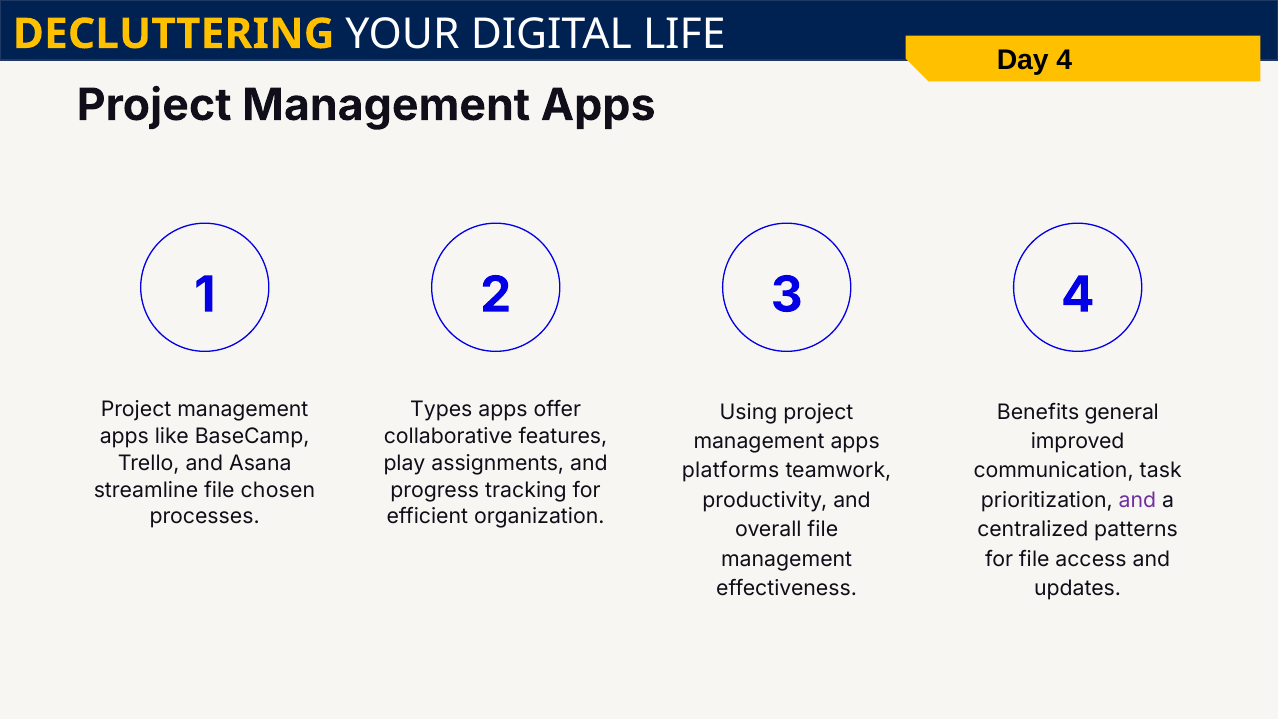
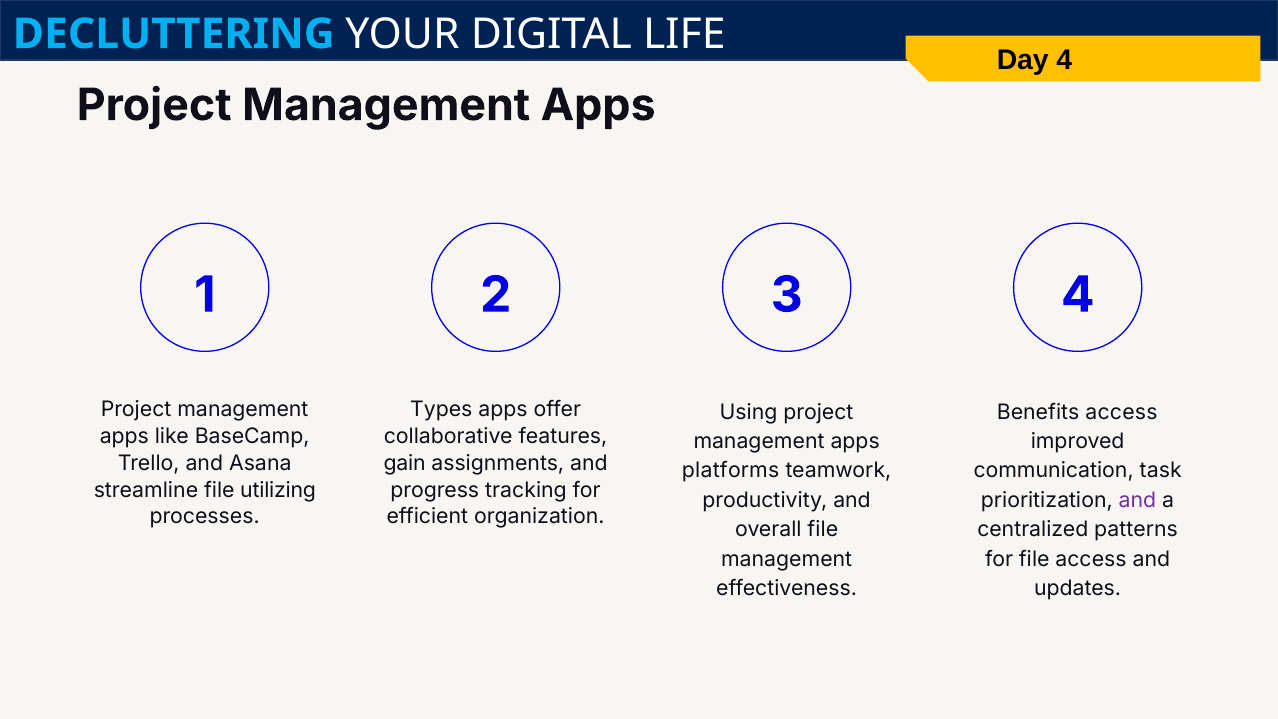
DECLUTTERING colour: yellow -> light blue
Benefits general: general -> access
play: play -> gain
chosen: chosen -> utilizing
